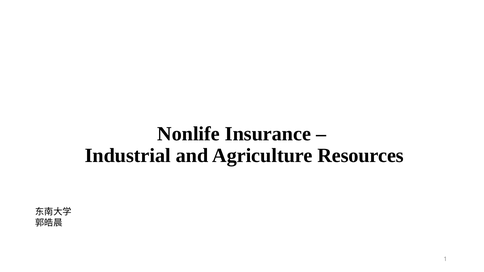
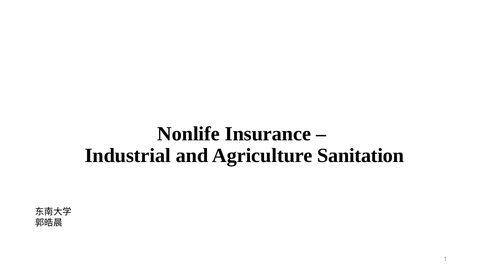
Resources: Resources -> Sanitation
